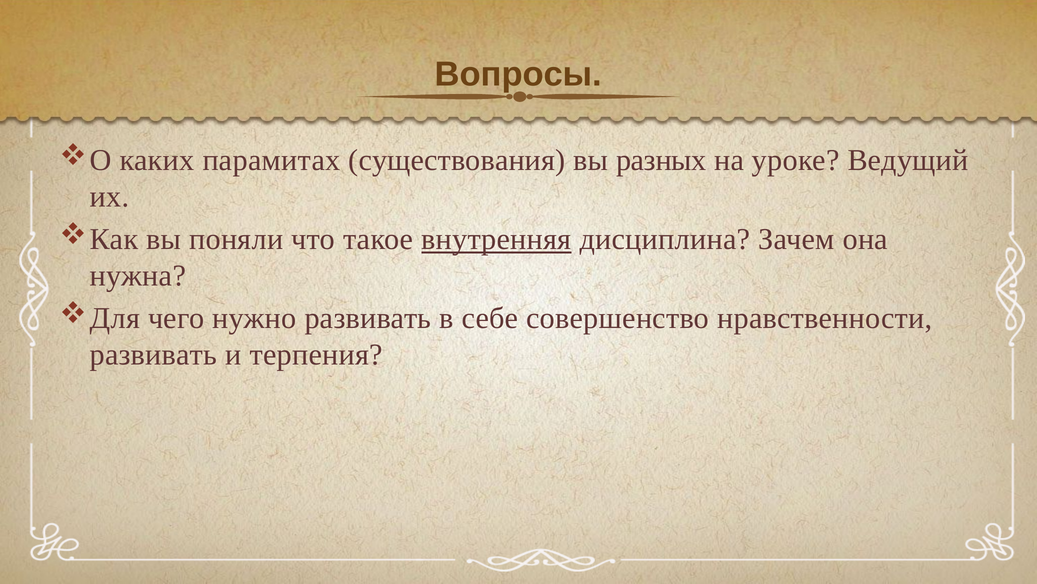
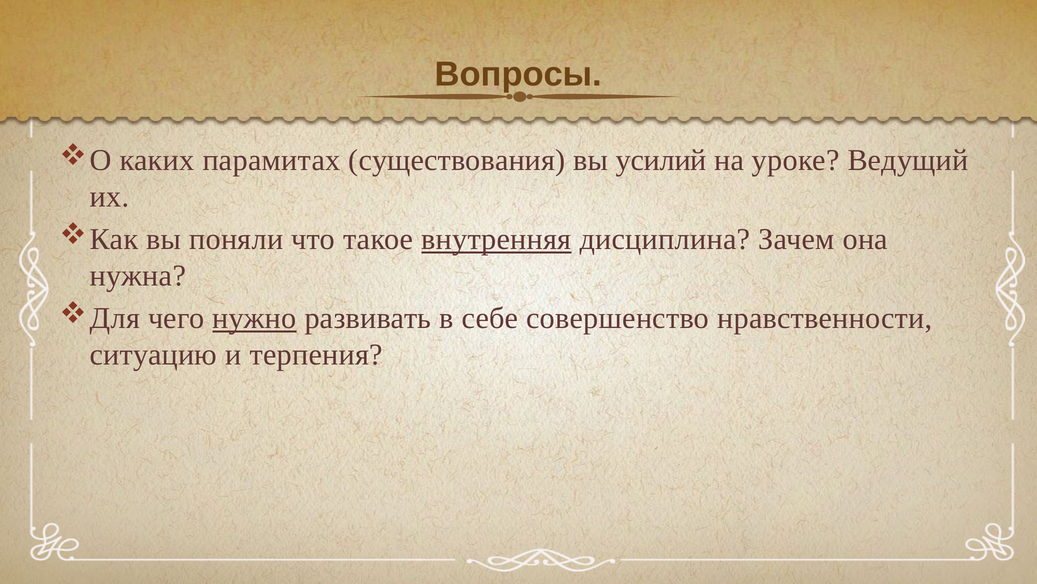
разных: разных -> усилий
нужно underline: none -> present
развивать at (153, 354): развивать -> ситуацию
